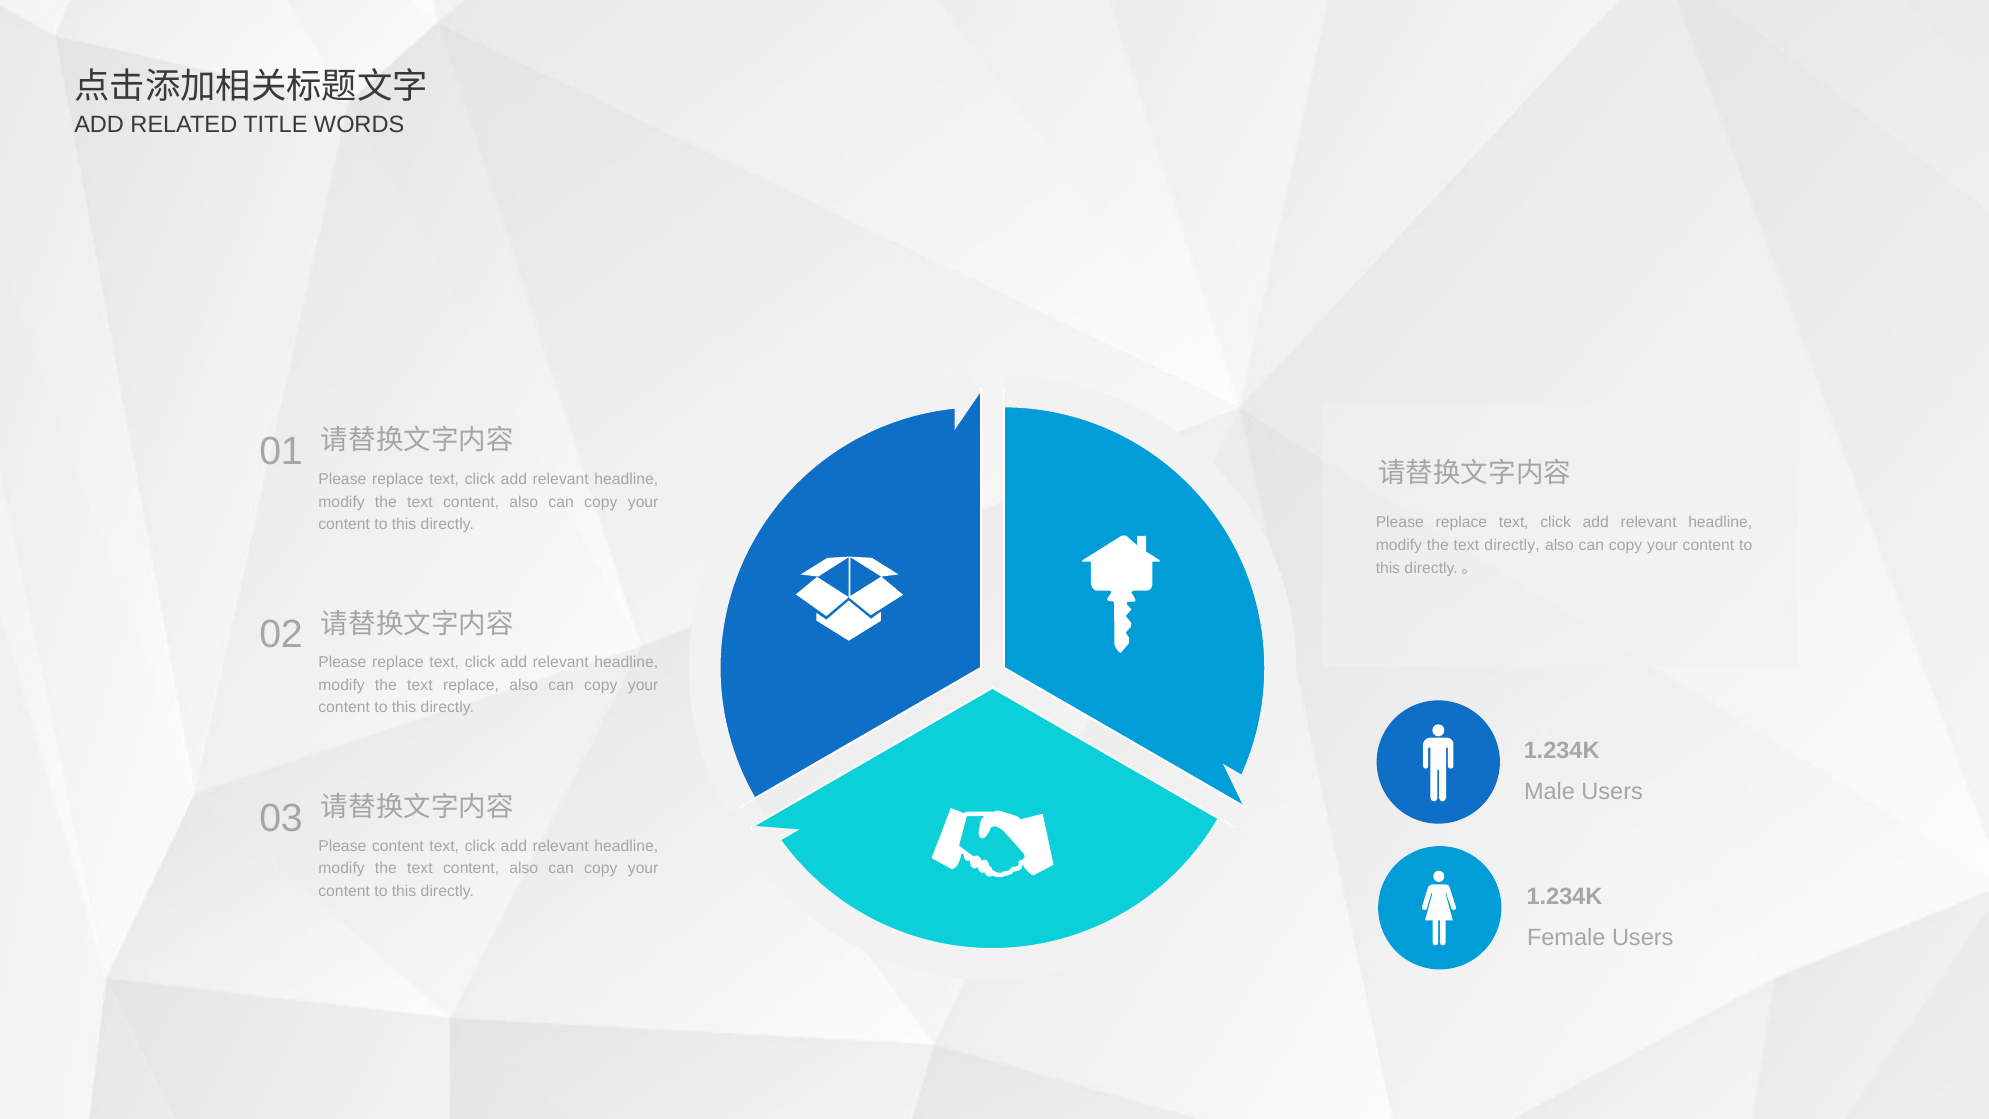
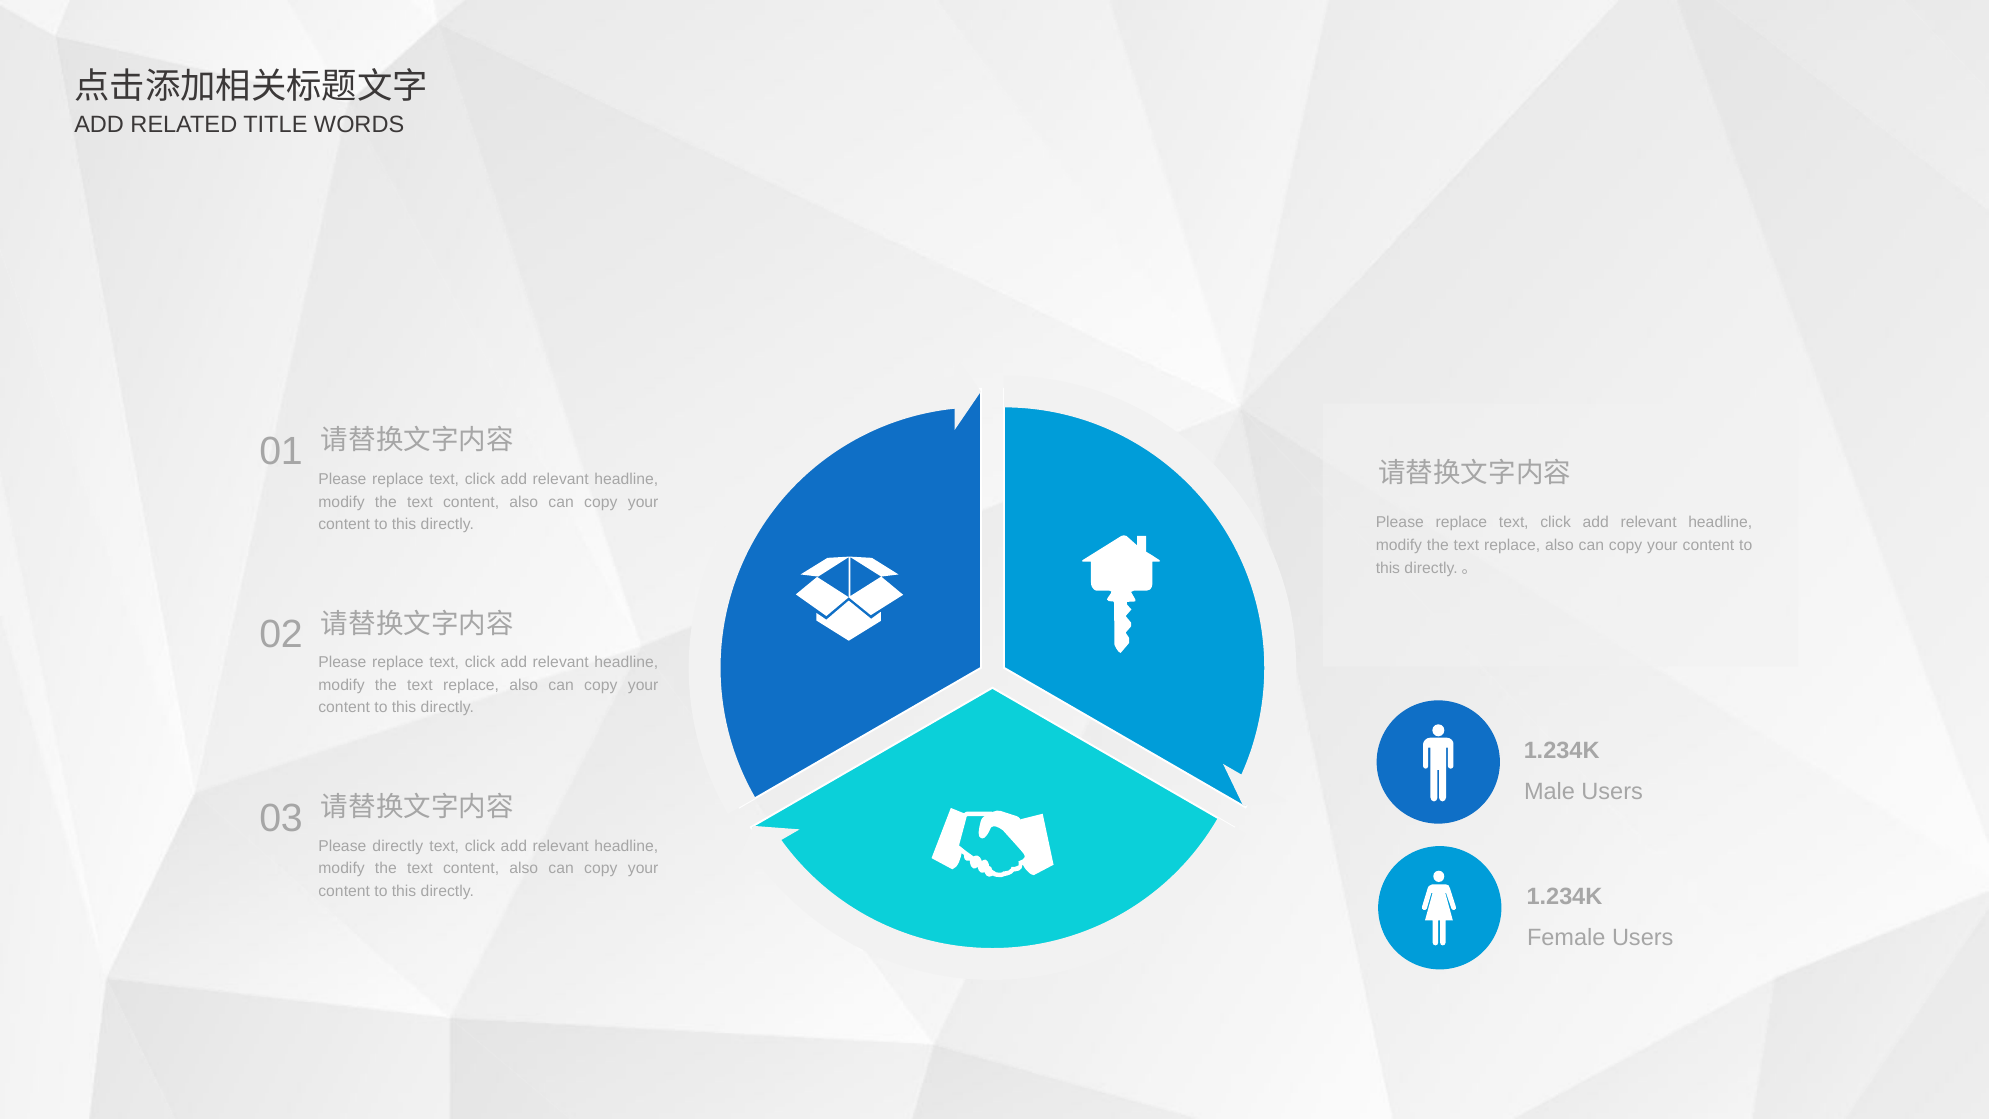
directly at (1512, 545): directly -> replace
Please content: content -> directly
